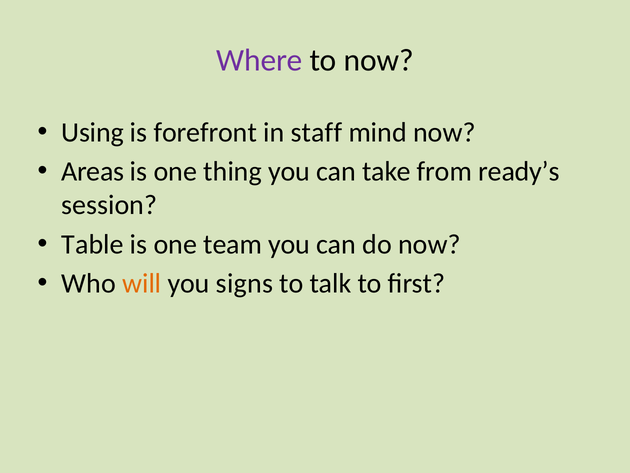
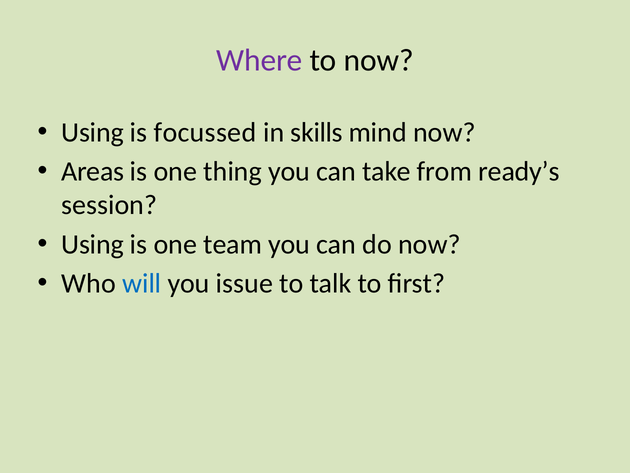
forefront: forefront -> focussed
staff: staff -> skills
Table at (93, 244): Table -> Using
will colour: orange -> blue
signs: signs -> issue
